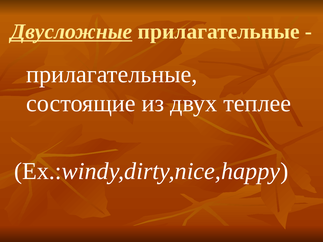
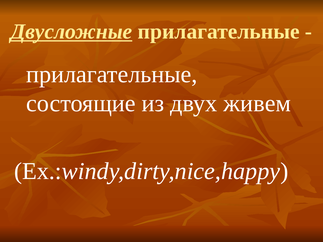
теплее: теплее -> живем
